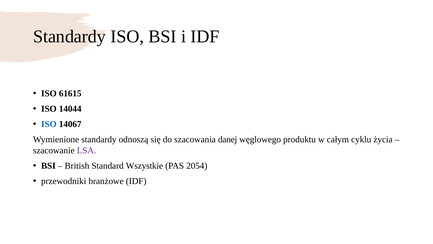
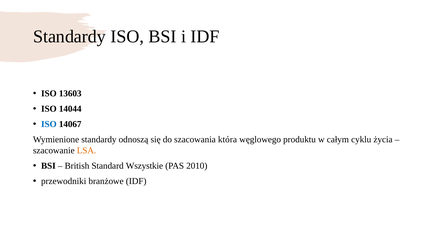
61615: 61615 -> 13603
danej: danej -> która
LSA colour: purple -> orange
2054: 2054 -> 2010
